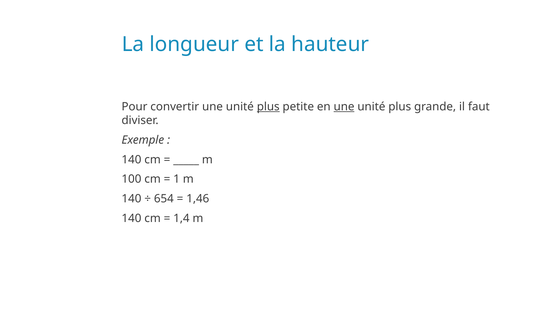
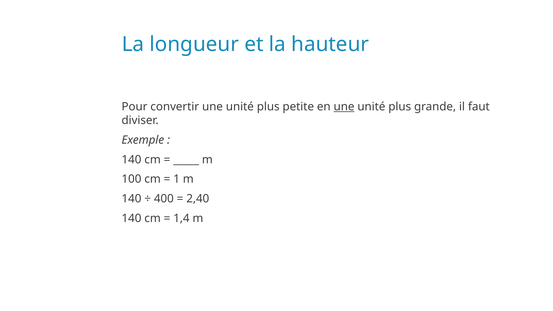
plus at (268, 107) underline: present -> none
654: 654 -> 400
1,46: 1,46 -> 2,40
